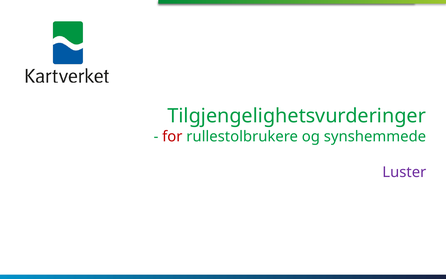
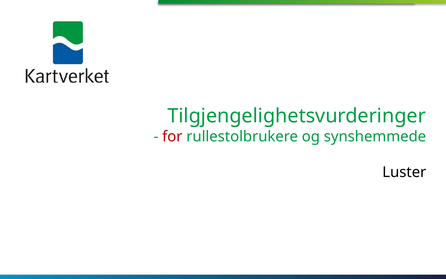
Luster colour: purple -> black
